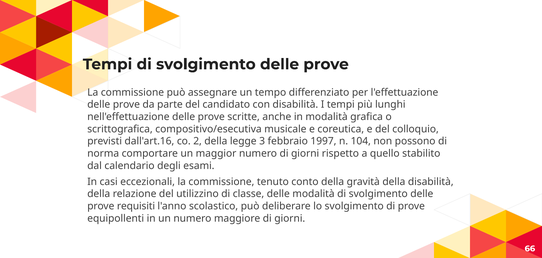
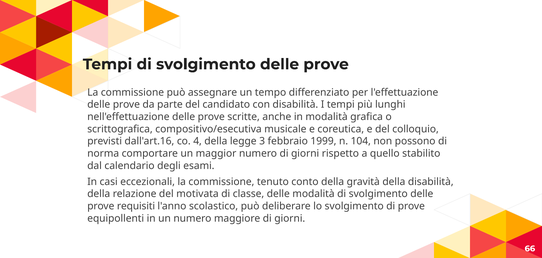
2: 2 -> 4
1997: 1997 -> 1999
utilizzino: utilizzino -> motivata
